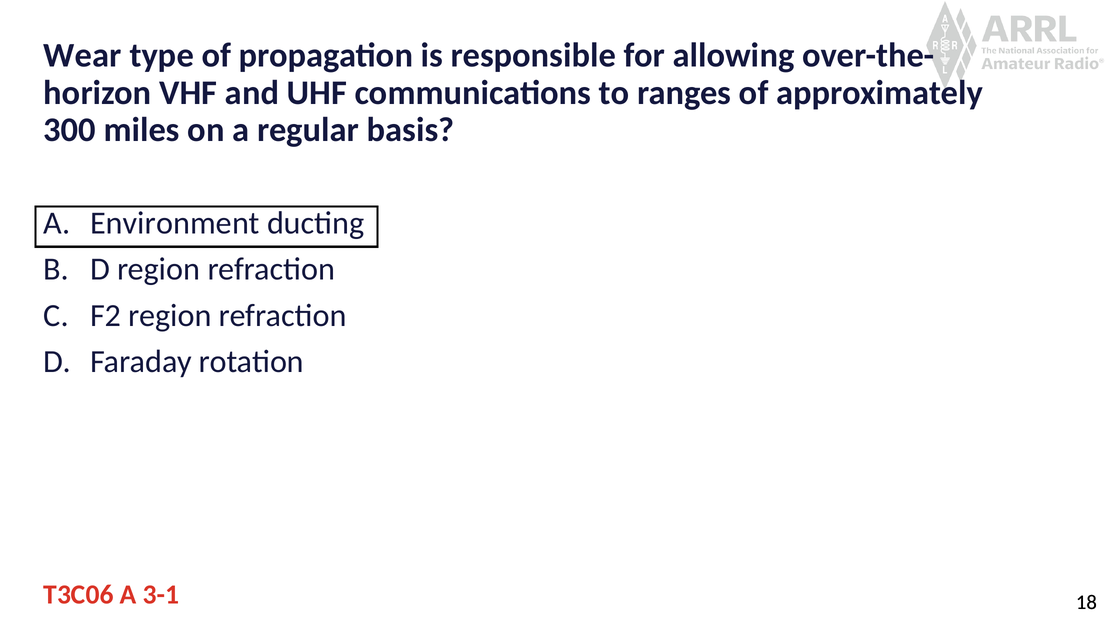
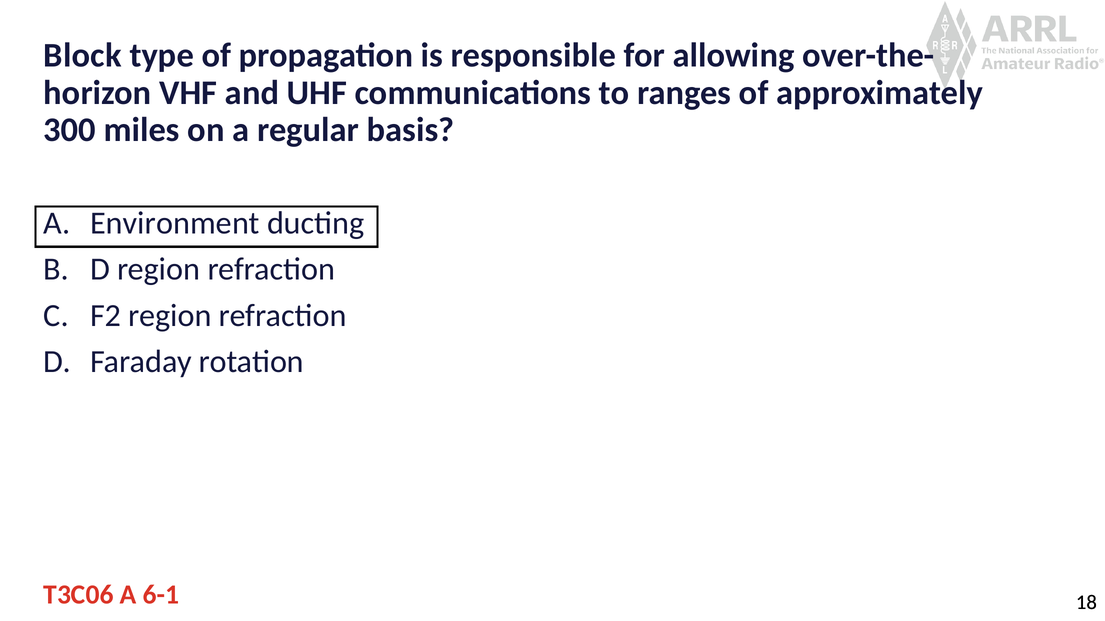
Wear: Wear -> Block
3-1: 3-1 -> 6-1
